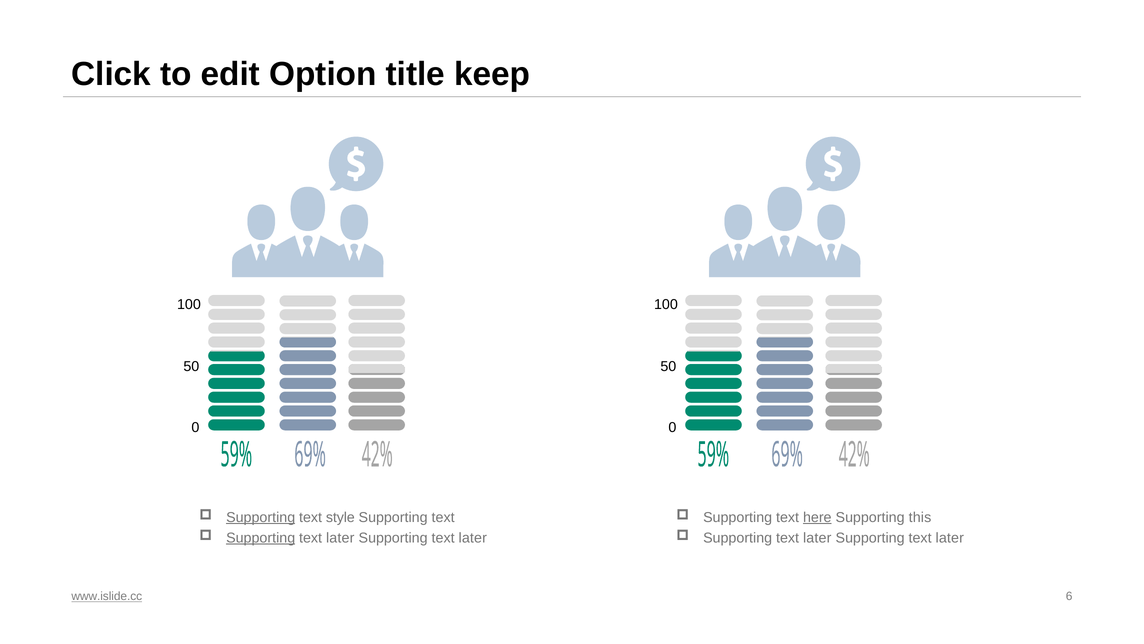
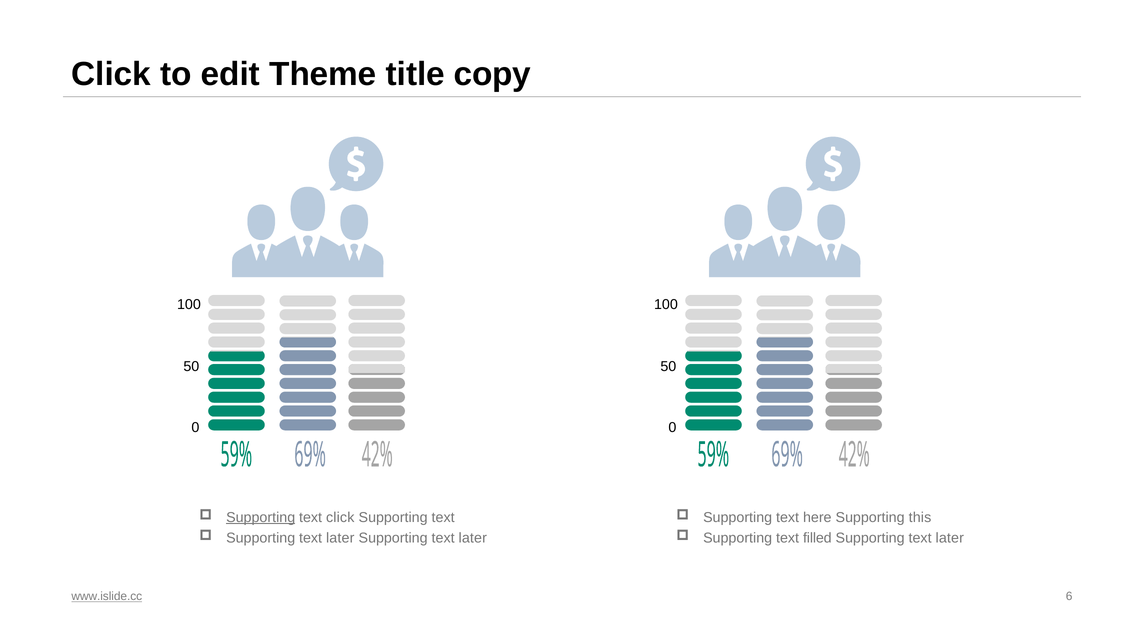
Option: Option -> Theme
keep: keep -> copy
text style: style -> click
here underline: present -> none
Supporting at (261, 538) underline: present -> none
later at (817, 538): later -> filled
